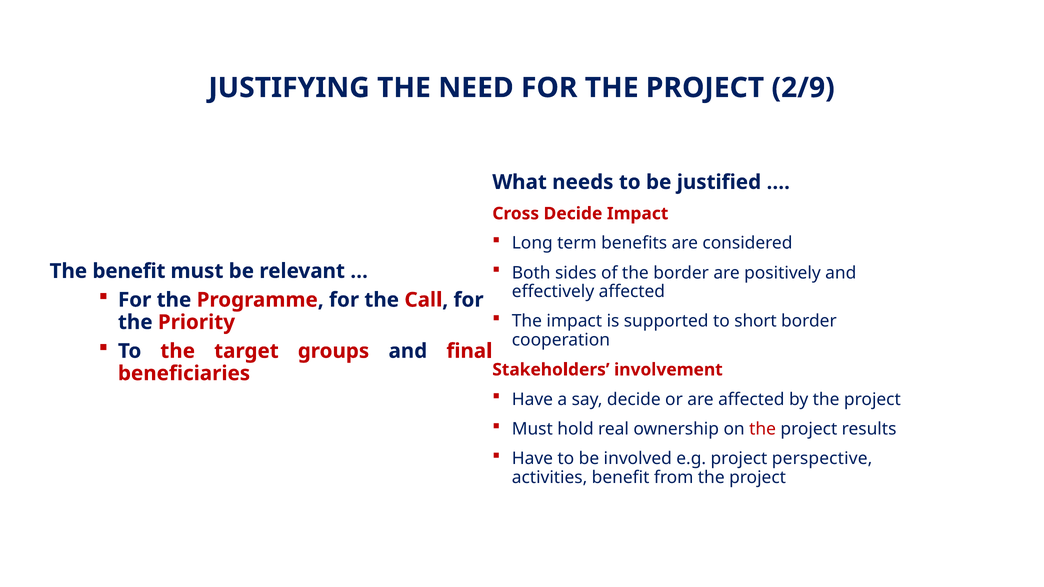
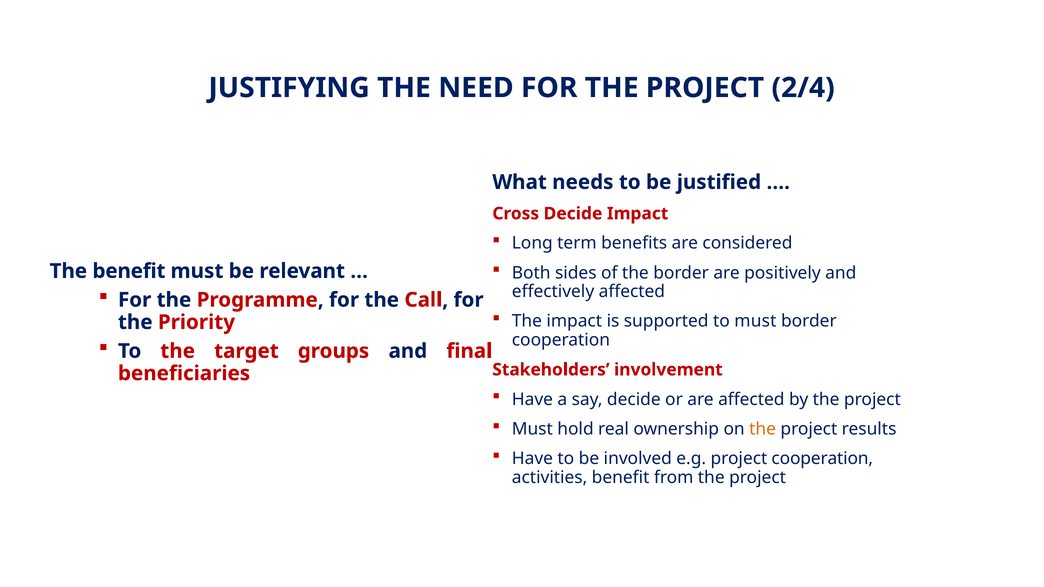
2/9: 2/9 -> 2/4
to short: short -> must
the at (763, 429) colour: red -> orange
project perspective: perspective -> cooperation
